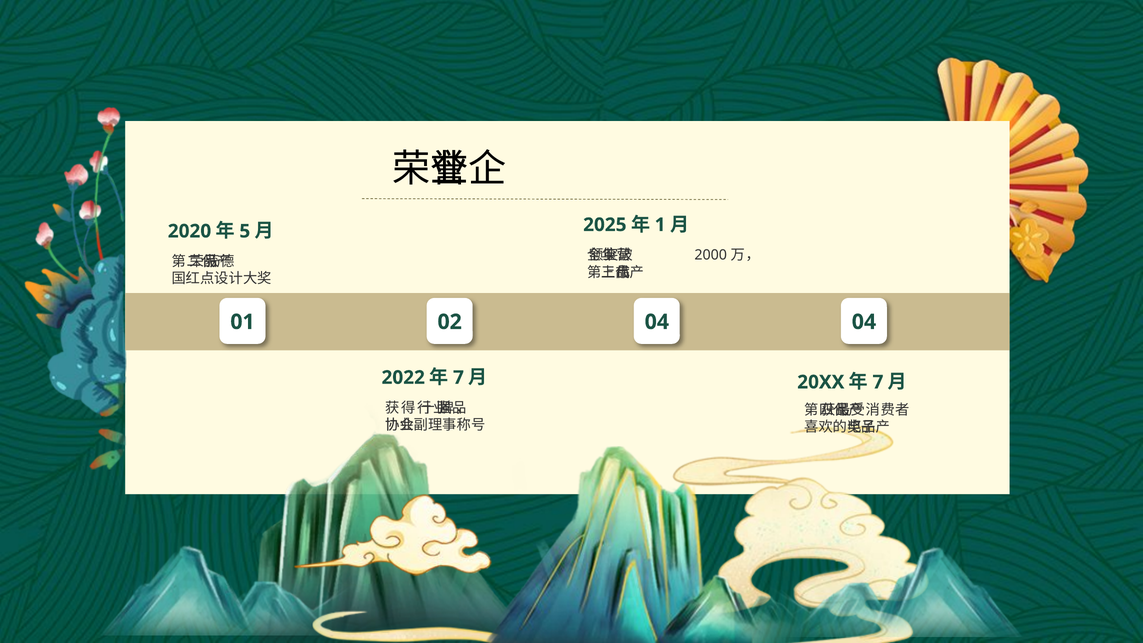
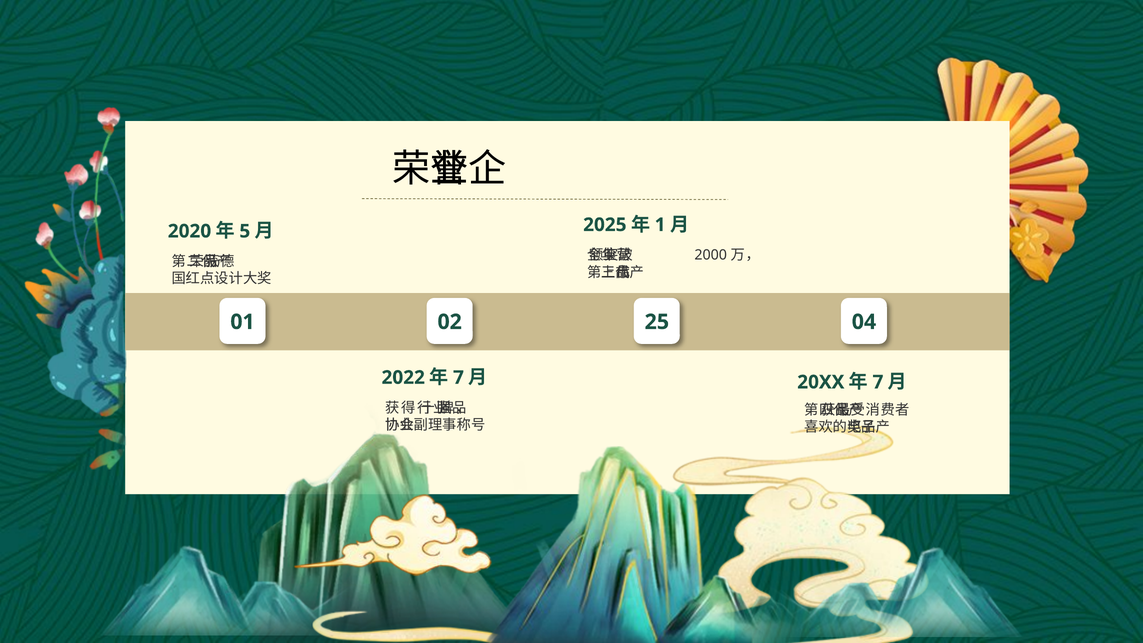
02 04: 04 -> 25
